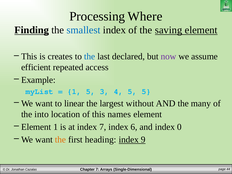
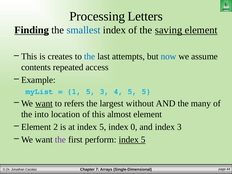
Where: Where -> Letters
declared: declared -> attempts
now colour: purple -> blue
efficient: efficient -> contents
want at (44, 103) underline: none -> present
linear: linear -> refers
names: names -> almost
Element 1: 1 -> 2
at index 7: 7 -> 5
6: 6 -> 0
index 0: 0 -> 3
the at (60, 140) colour: orange -> purple
heading: heading -> perform
9 at (143, 140): 9 -> 5
